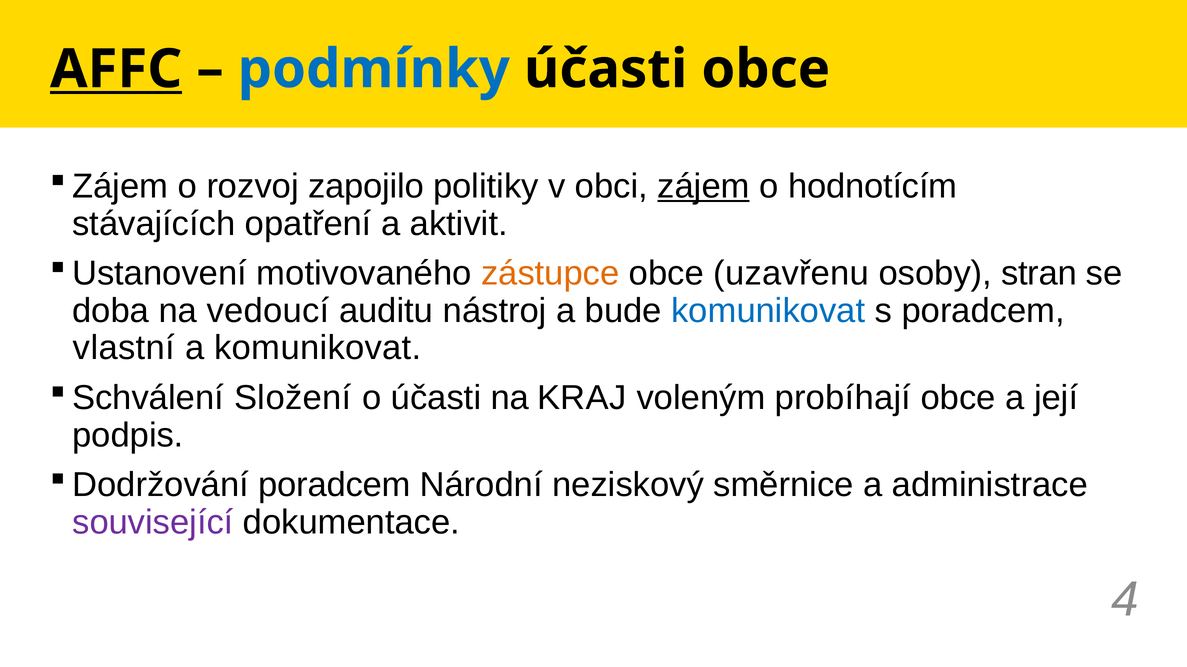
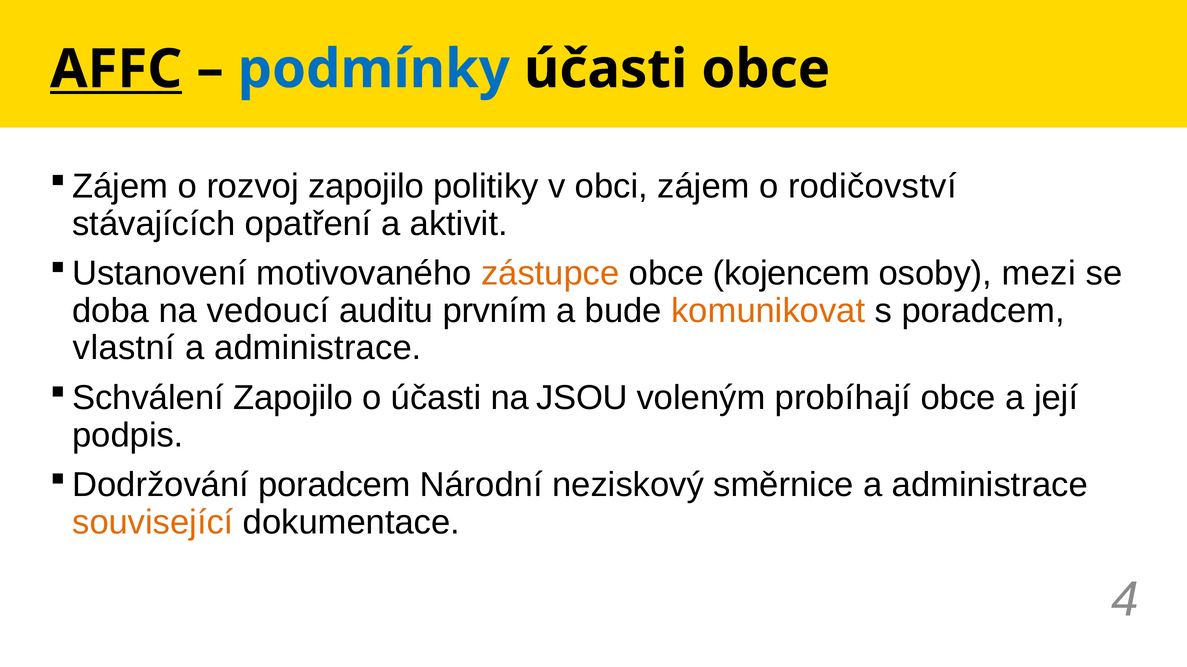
zájem underline: present -> none
hodnotícím: hodnotícím -> rodičovství
uzavřenu: uzavřenu -> kojencem
stran: stran -> mezi
nástroj: nástroj -> prvním
komunikovat at (768, 311) colour: blue -> orange
komunikovat at (318, 348): komunikovat -> administrace
Složení at (293, 398): Složení -> Zapojilo
KRAJ: KRAJ -> JSOU
související colour: purple -> orange
